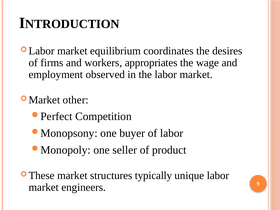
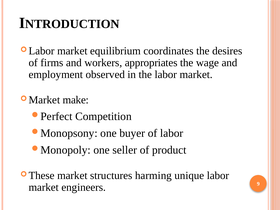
other: other -> make
typically: typically -> harming
